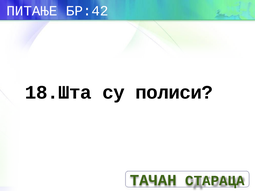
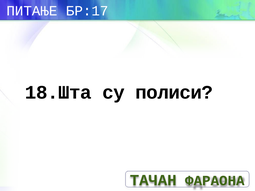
БР:42: БР:42 -> БР:17
СТАРАЦА: СТАРАЦА -> ФАРАОНА
